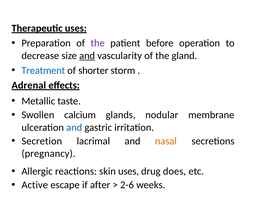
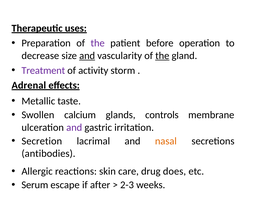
the at (162, 55) underline: none -> present
Treatment colour: blue -> purple
shorter: shorter -> activity
nodular: nodular -> controls
and at (74, 127) colour: blue -> purple
pregnancy: pregnancy -> antibodies
skin uses: uses -> care
Active: Active -> Serum
2-6: 2-6 -> 2-3
